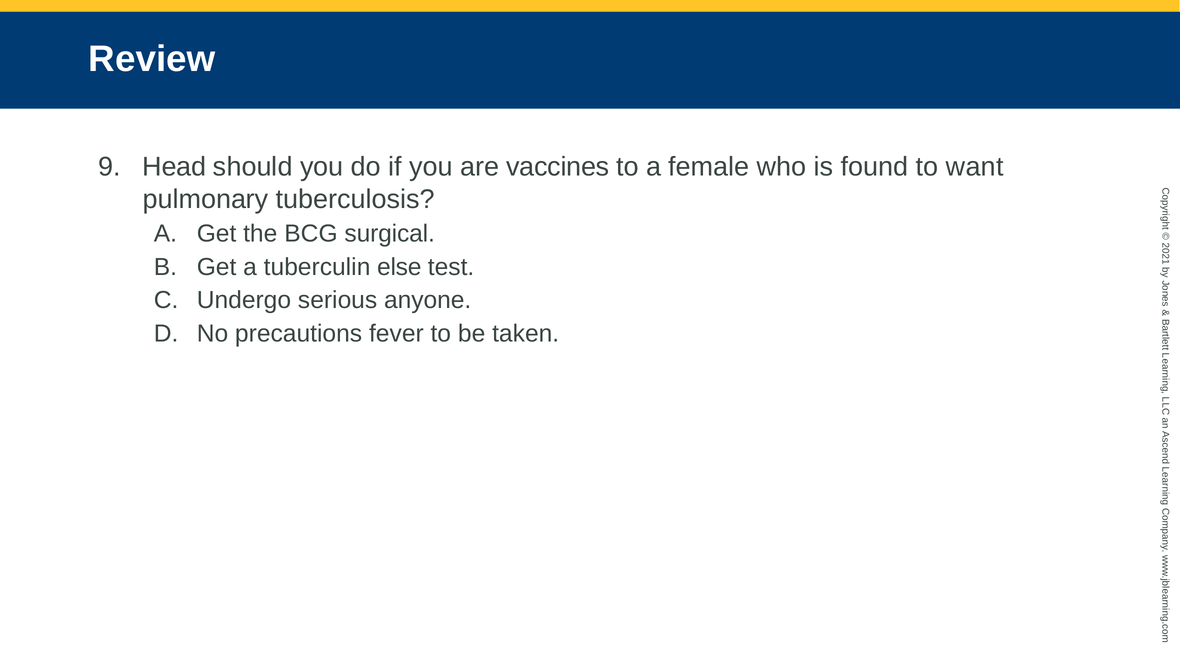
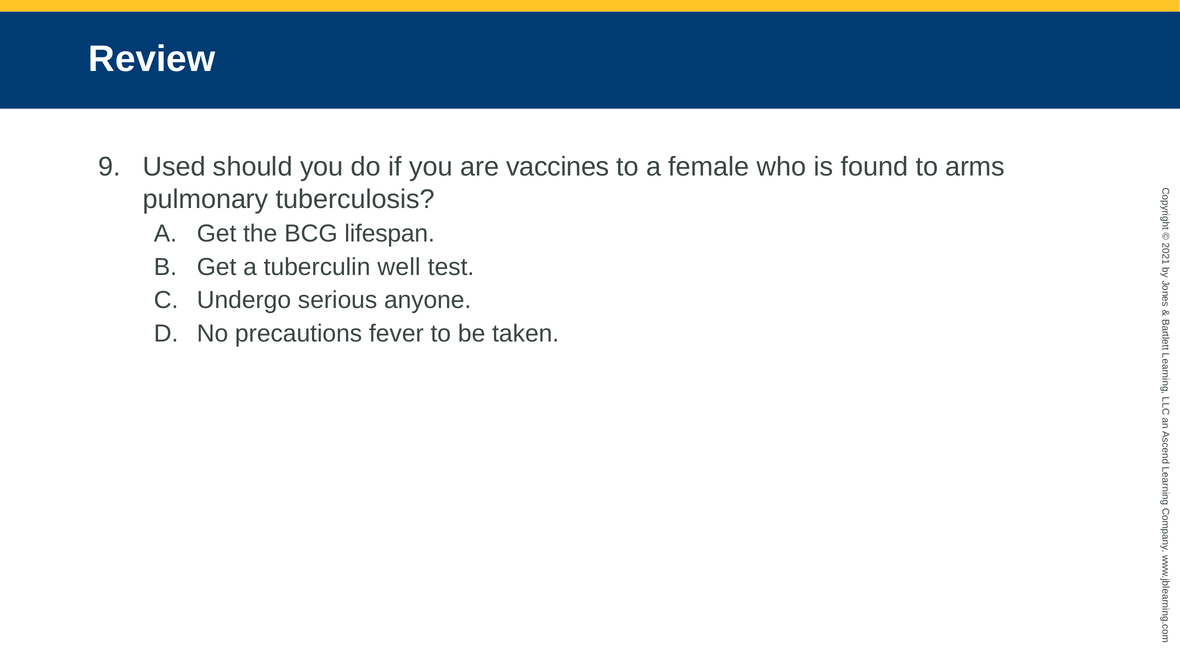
Head: Head -> Used
want: want -> arms
surgical: surgical -> lifespan
else: else -> well
